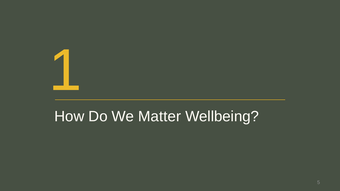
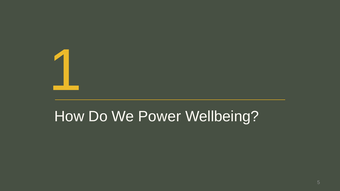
Matter: Matter -> Power
